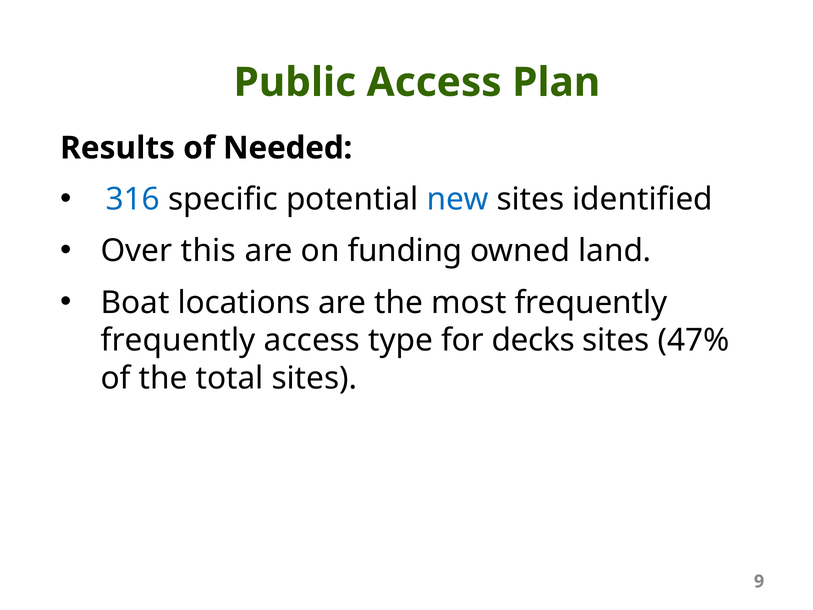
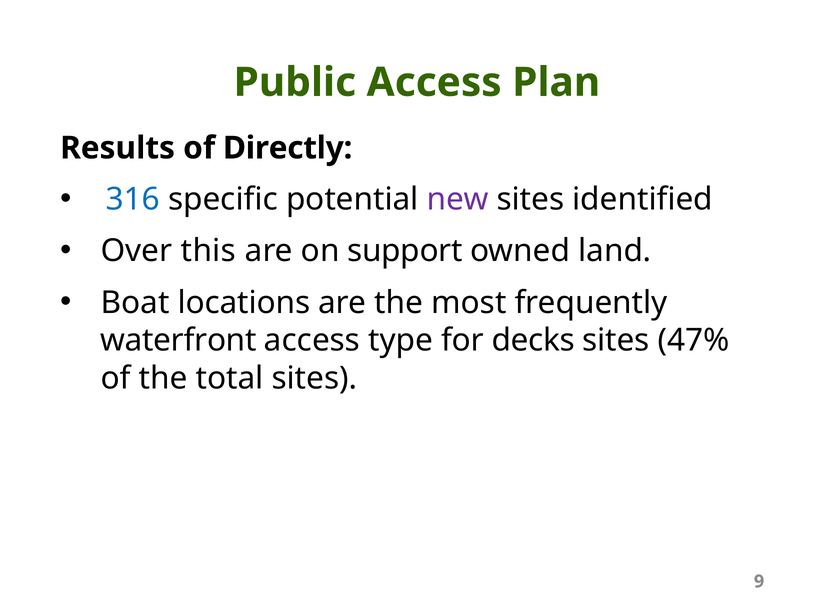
Needed: Needed -> Directly
new colour: blue -> purple
funding: funding -> support
frequently at (178, 340): frequently -> waterfront
